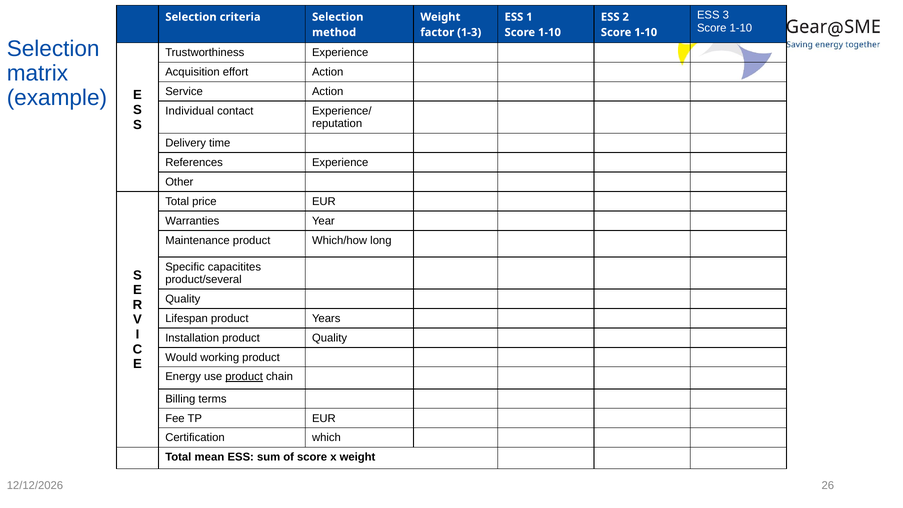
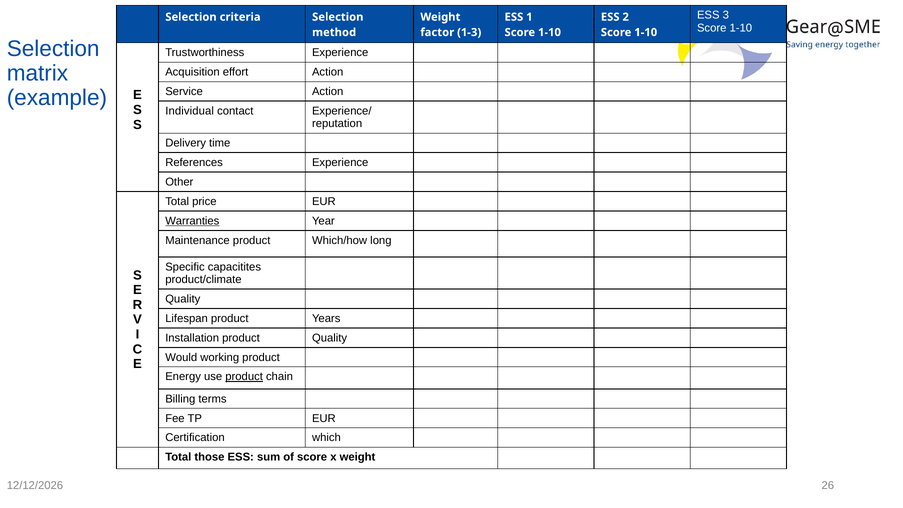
Warranties underline: none -> present
product/several: product/several -> product/climate
mean: mean -> those
